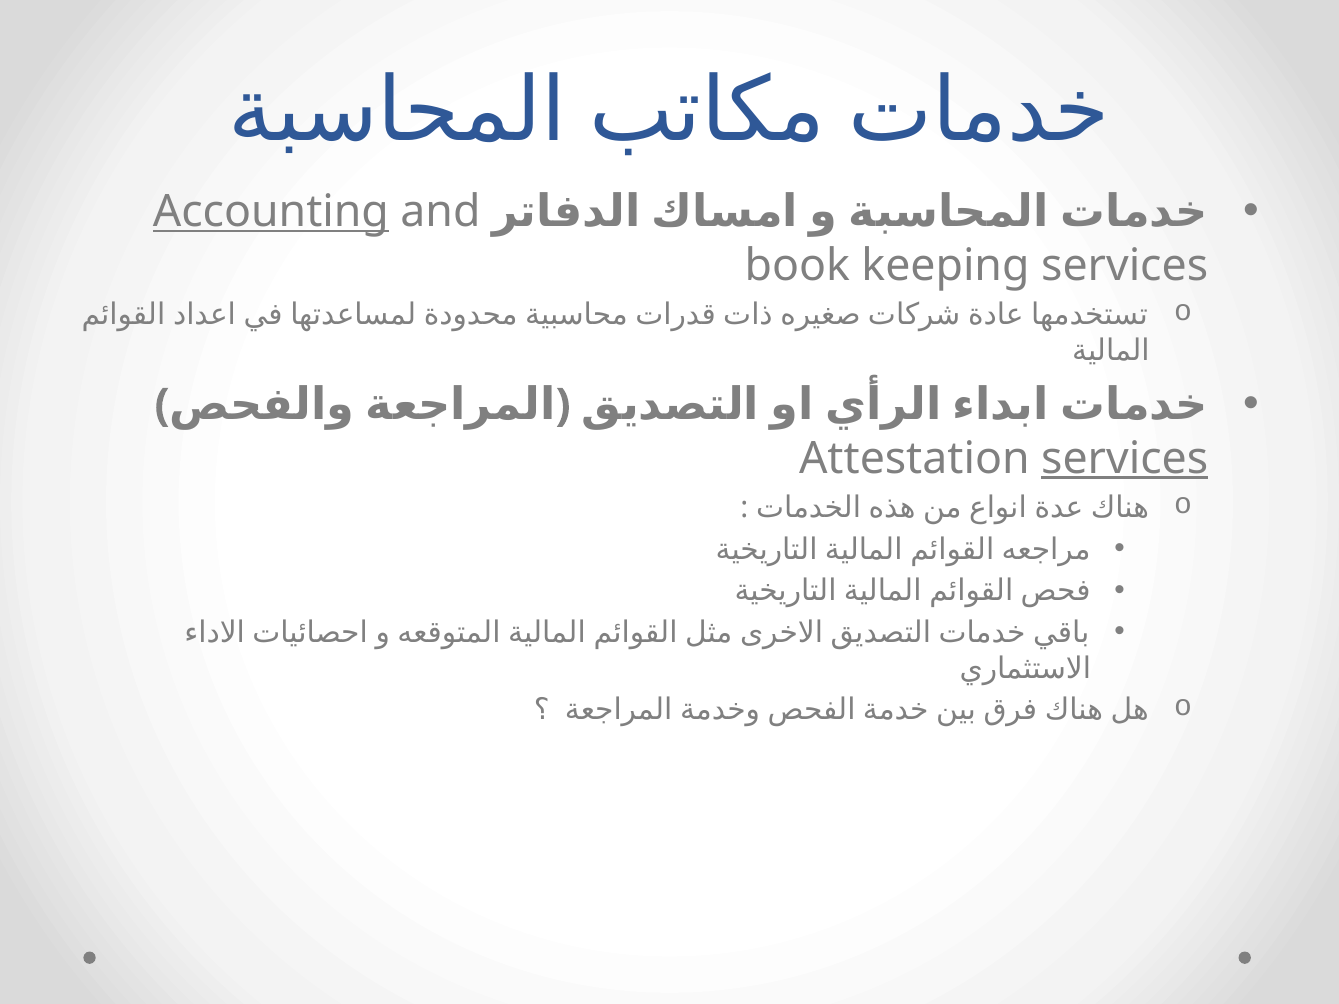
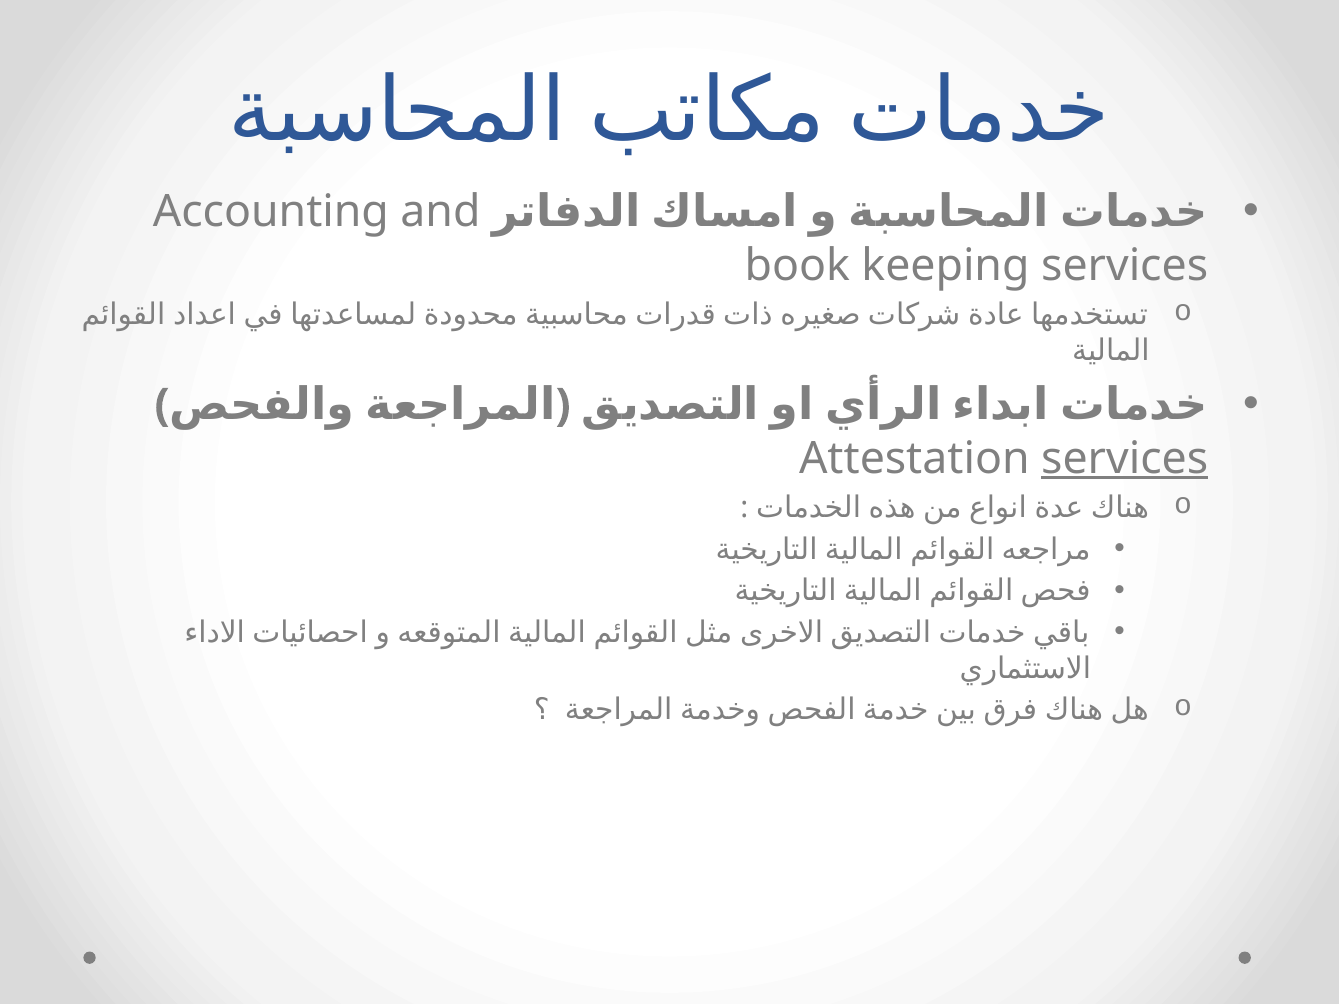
Accounting underline: present -> none
